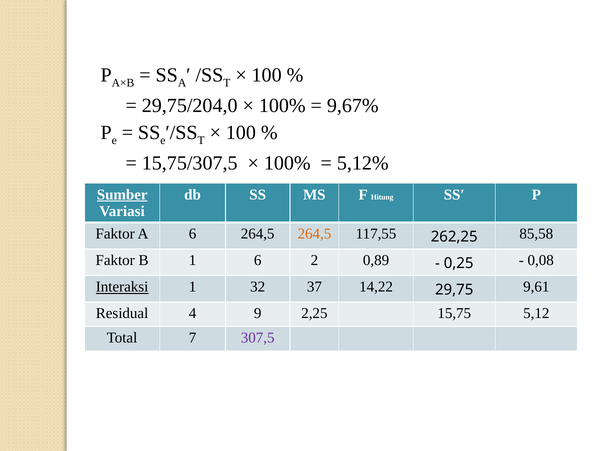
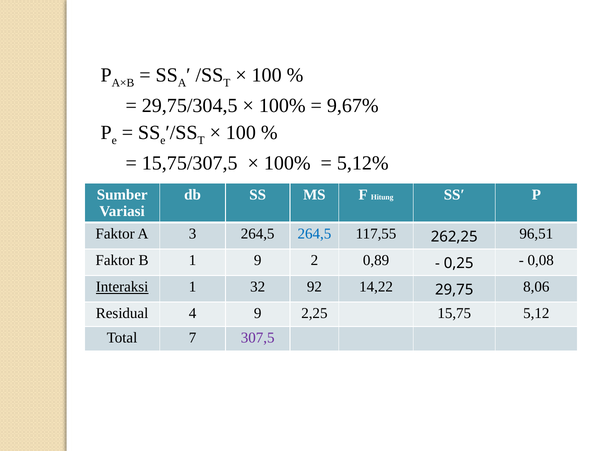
29,75/204,0: 29,75/204,0 -> 29,75/304,5
Sumber underline: present -> none
A 6: 6 -> 3
264,5 at (314, 234) colour: orange -> blue
85,58: 85,58 -> 96,51
1 6: 6 -> 9
37: 37 -> 92
9,61: 9,61 -> 8,06
